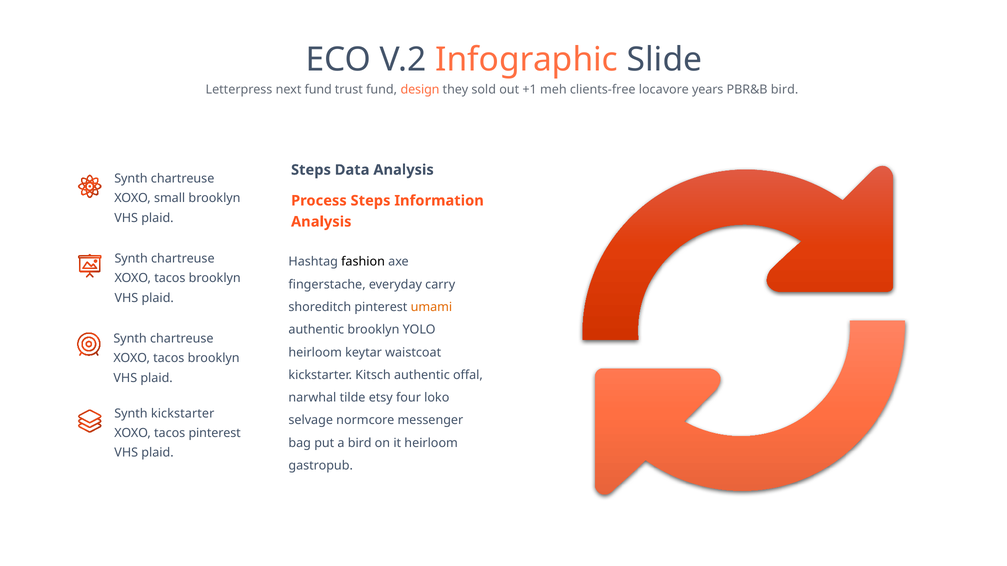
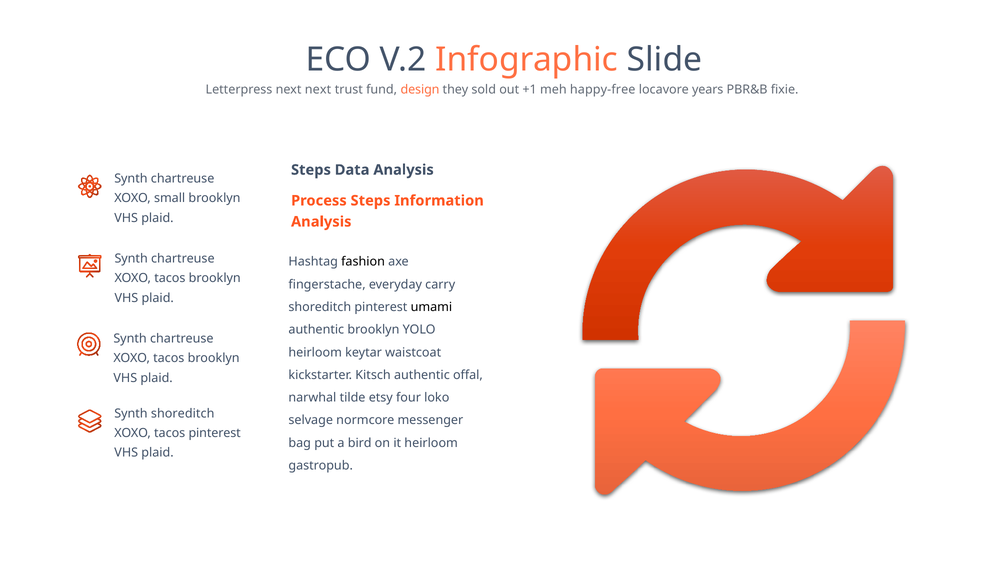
next fund: fund -> next
clients-free: clients-free -> happy-free
PBR&B bird: bird -> fixie
umami colour: orange -> black
Synth kickstarter: kickstarter -> shoreditch
